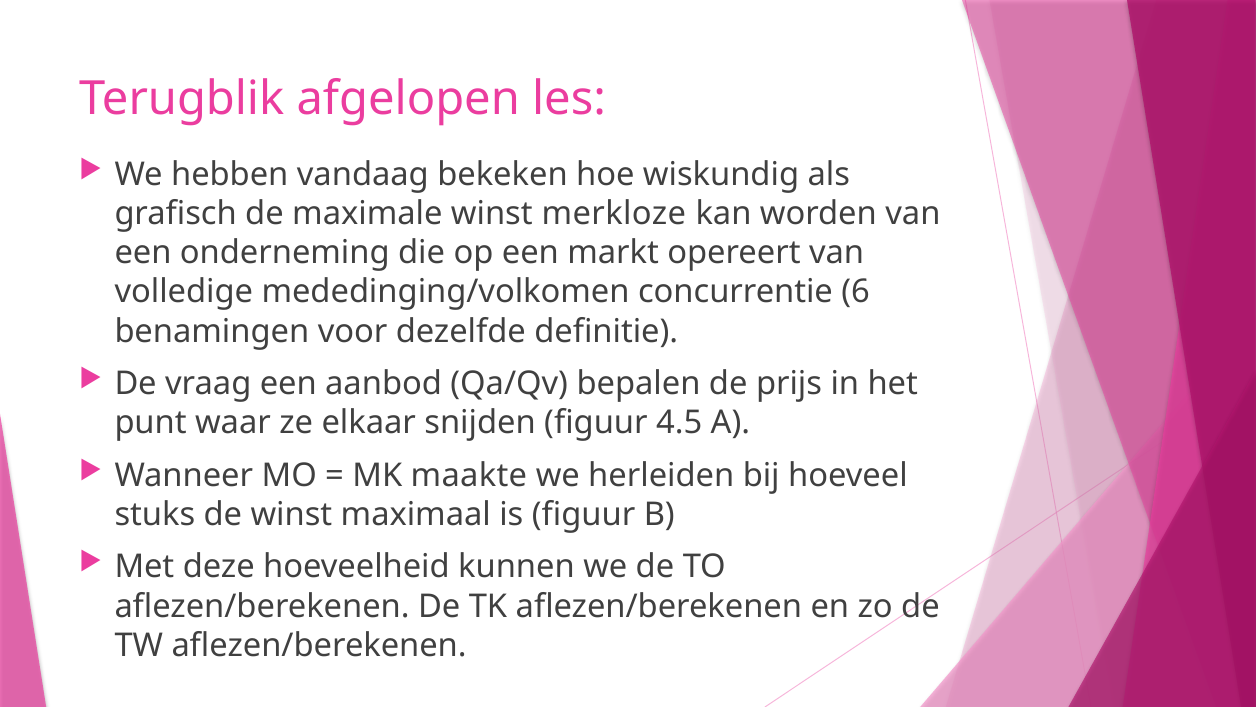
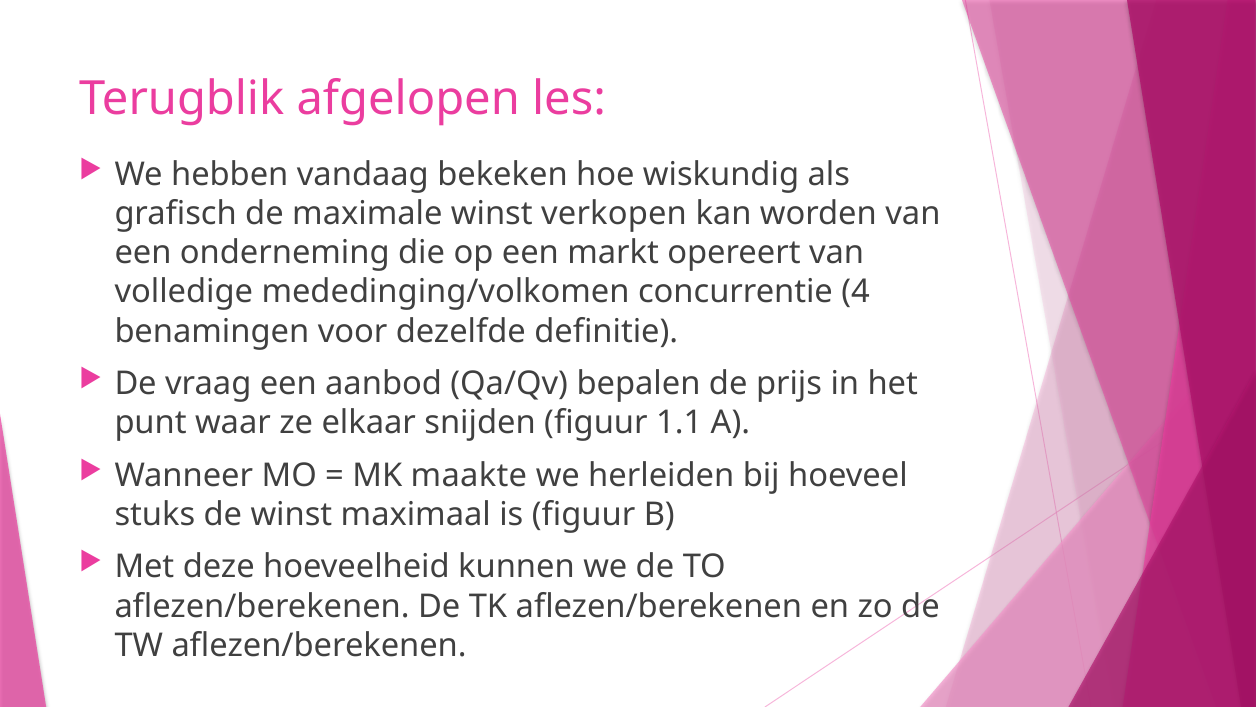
merkloze: merkloze -> verkopen
6: 6 -> 4
4.5: 4.5 -> 1.1
